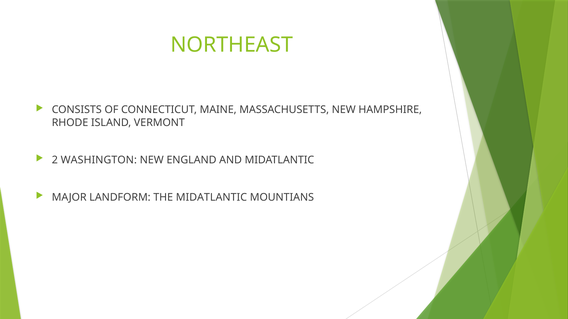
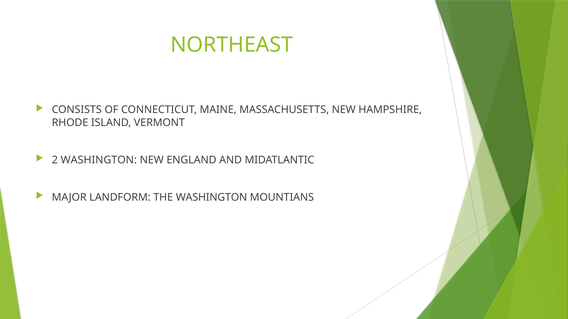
THE MIDATLANTIC: MIDATLANTIC -> WASHINGTON
